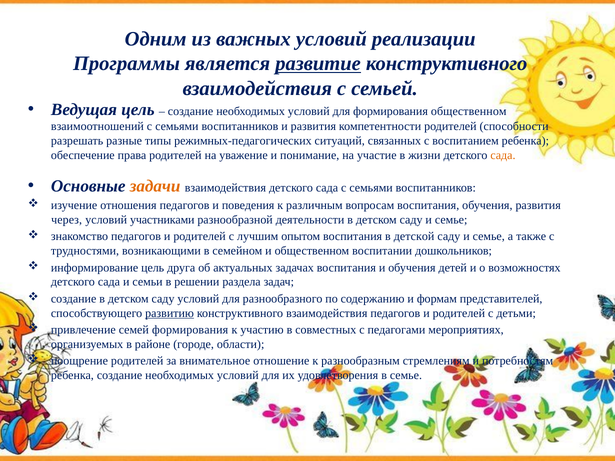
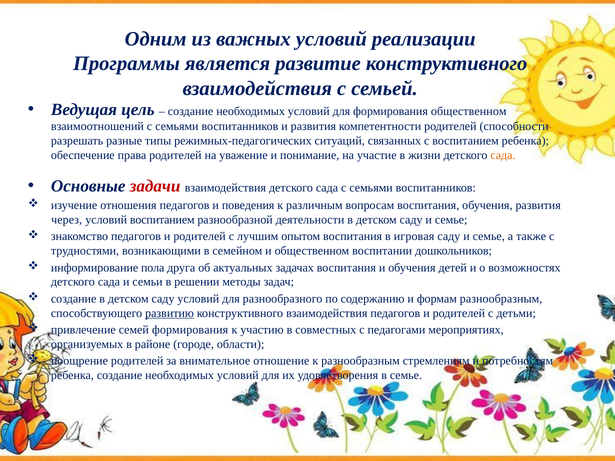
развитие underline: present -> none
задачи colour: orange -> red
условий участниками: участниками -> воспитанием
детской: детской -> игровая
информирование цель: цель -> пола
раздела: раздела -> методы
формам представителей: представителей -> разнообразным
